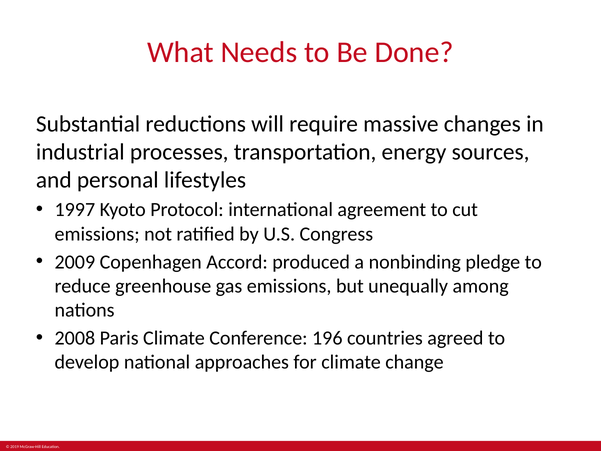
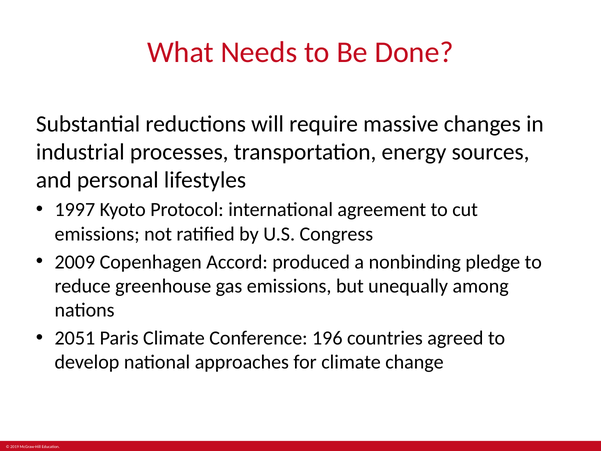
2008: 2008 -> 2051
